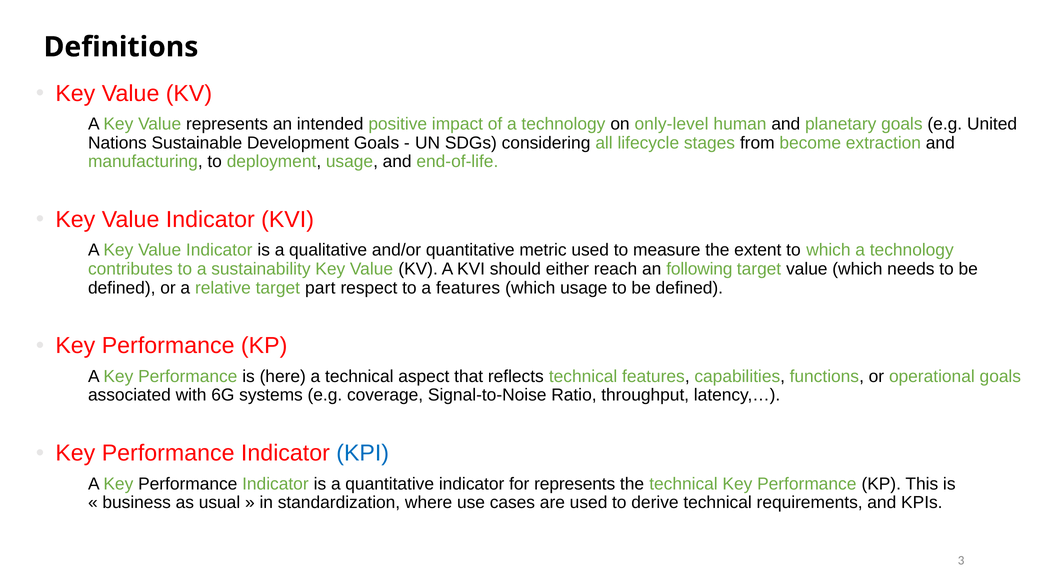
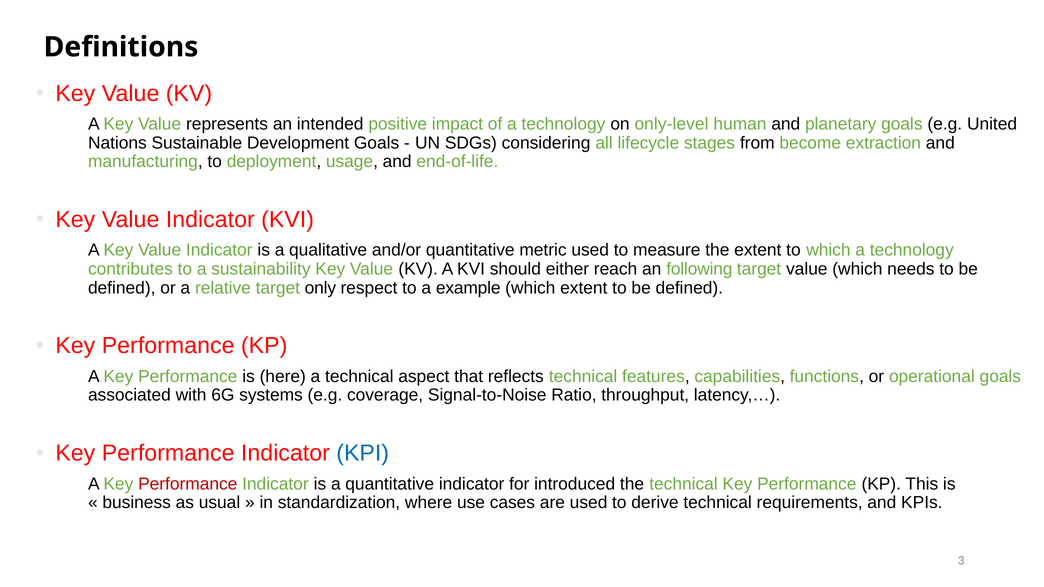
part: part -> only
a features: features -> example
which usage: usage -> extent
Performance at (188, 484) colour: black -> red
for represents: represents -> introduced
